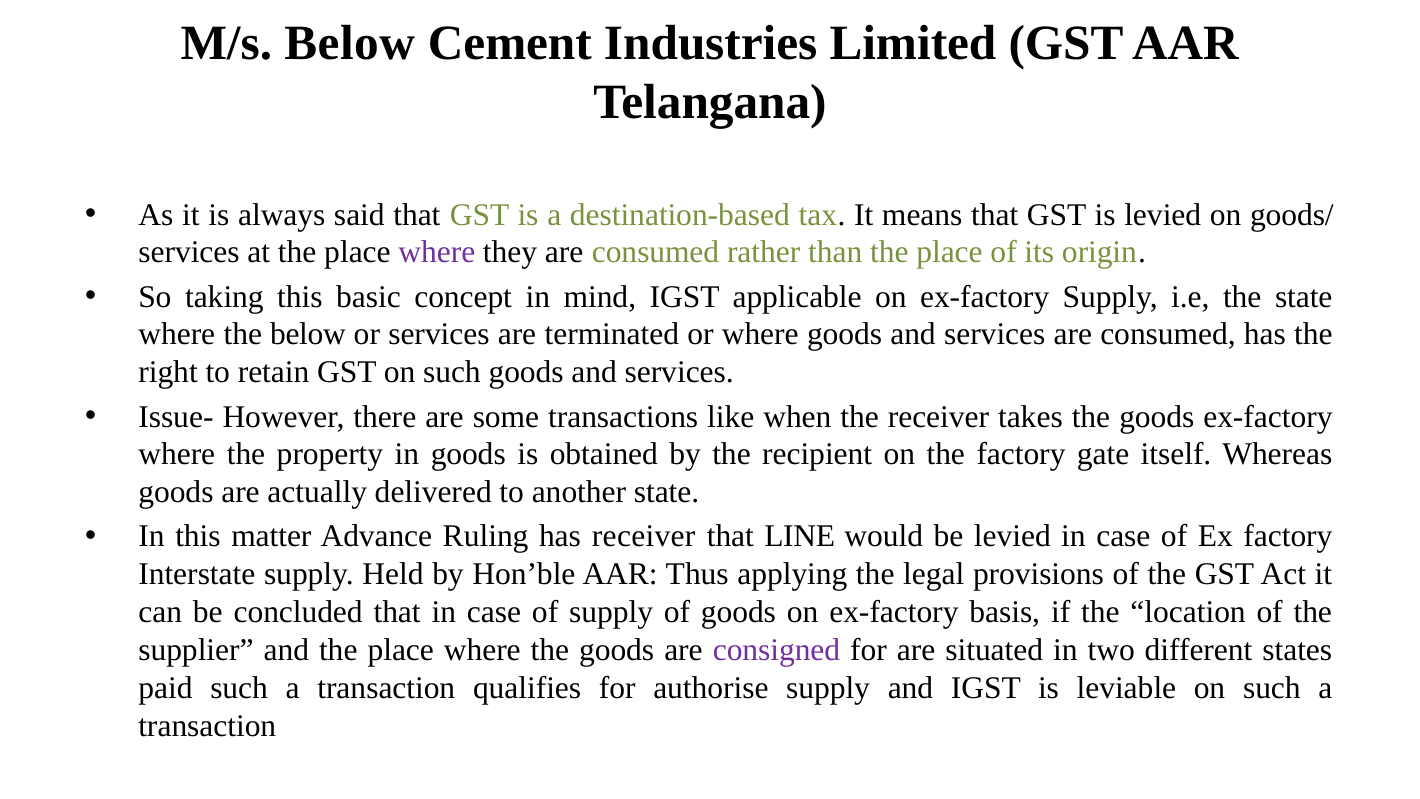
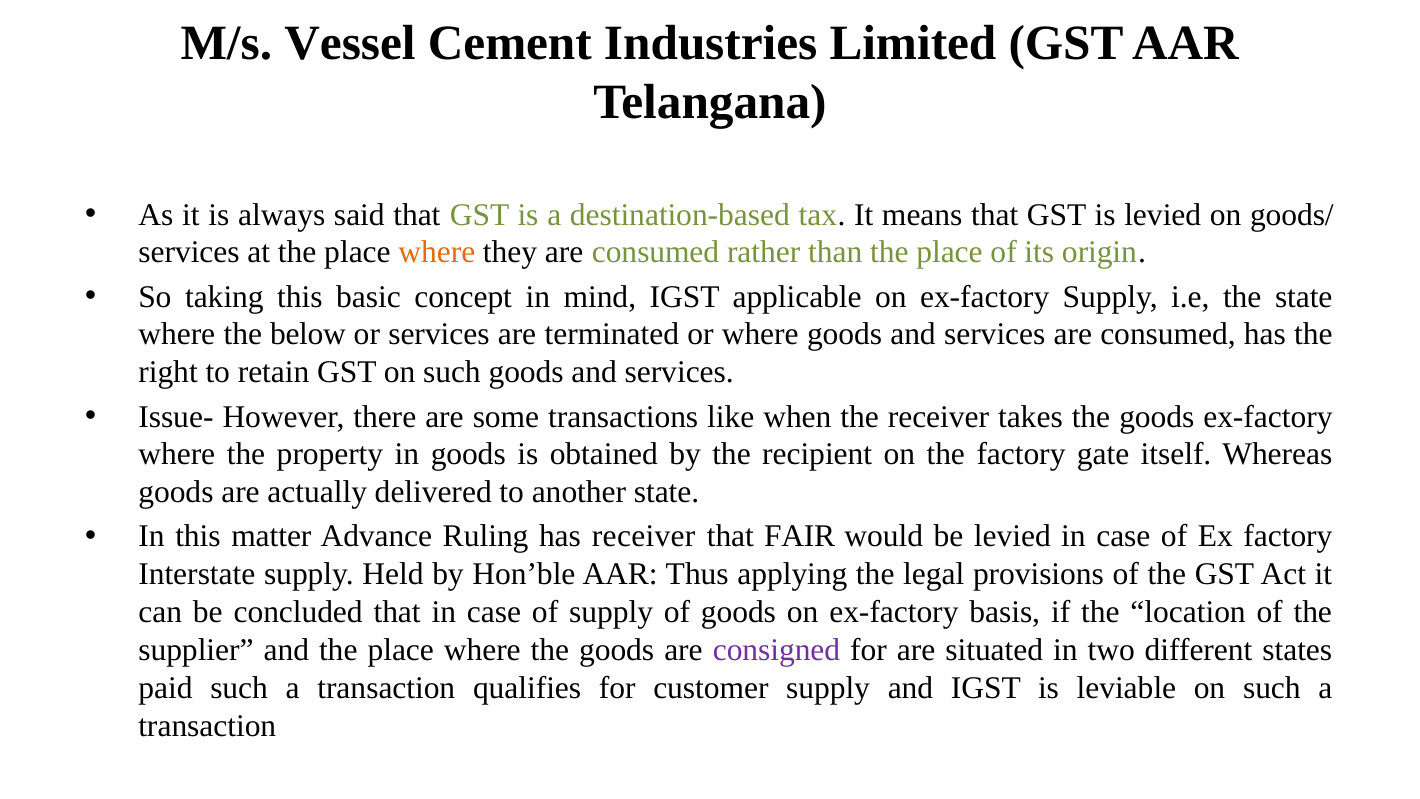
M/s Below: Below -> Vessel
where at (437, 252) colour: purple -> orange
LINE: LINE -> FAIR
authorise: authorise -> customer
